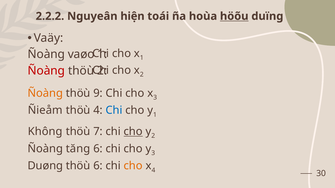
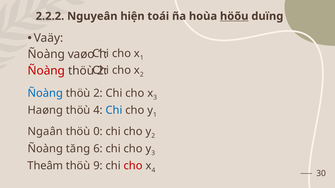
Ñoàng at (45, 93) colour: orange -> blue
9 at (98, 93): 9 -> 2
Ñieåm: Ñieåm -> Haøng
Không: Không -> Ngaân
7: 7 -> 0
cho at (133, 132) underline: present -> none
Duøng: Duøng -> Theâm
thöù 6: 6 -> 9
cho at (133, 166) colour: orange -> red
